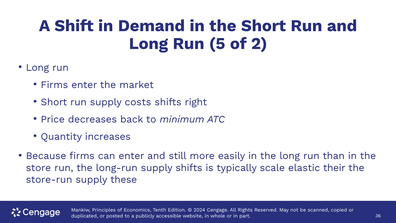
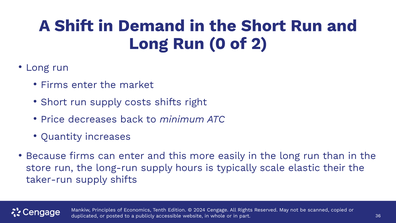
5: 5 -> 0
still: still -> this
supply shifts: shifts -> hours
store-run: store-run -> taker-run
supply these: these -> shifts
